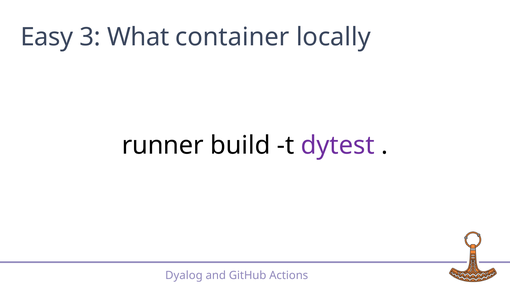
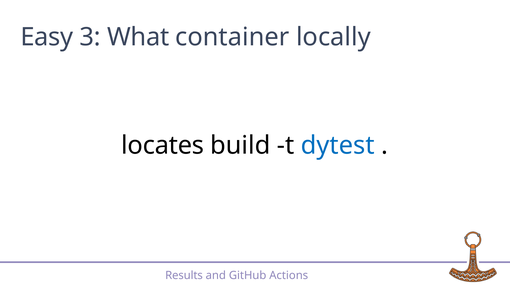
runner: runner -> locates
dytest colour: purple -> blue
Dyalog: Dyalog -> Results
